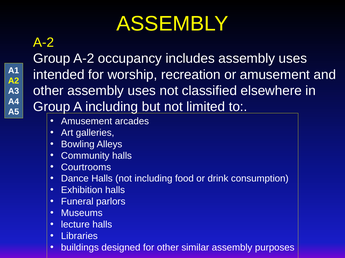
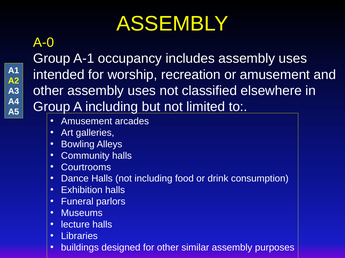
A-2 at (44, 43): A-2 -> A-0
Group A-2: A-2 -> A-1
